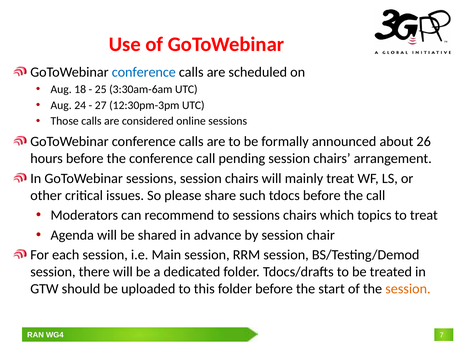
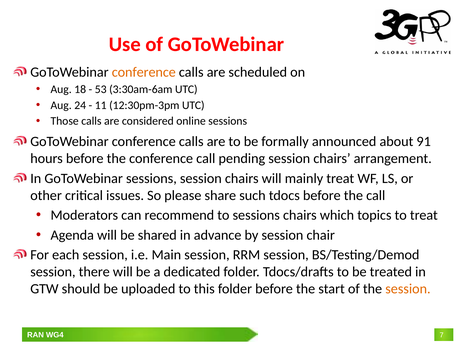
conference at (144, 72) colour: blue -> orange
25: 25 -> 53
27: 27 -> 11
26: 26 -> 91
